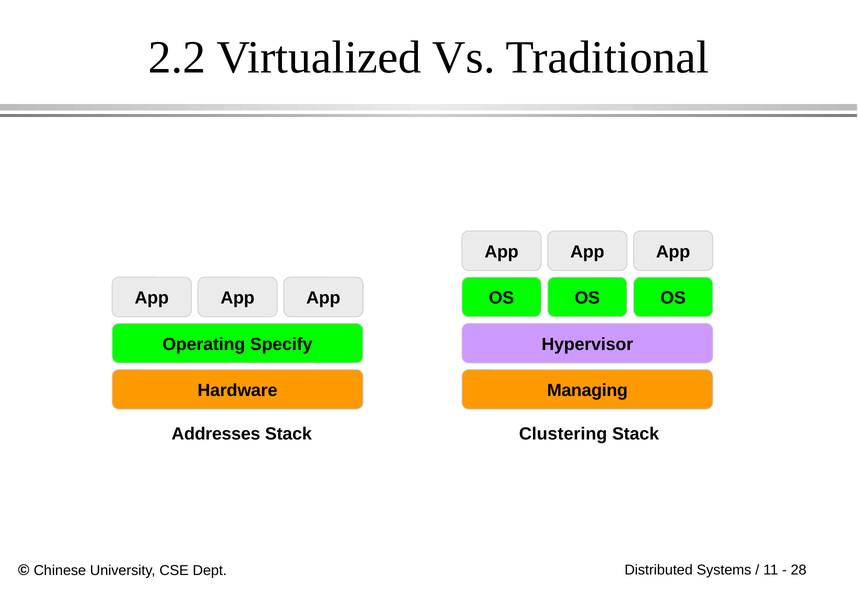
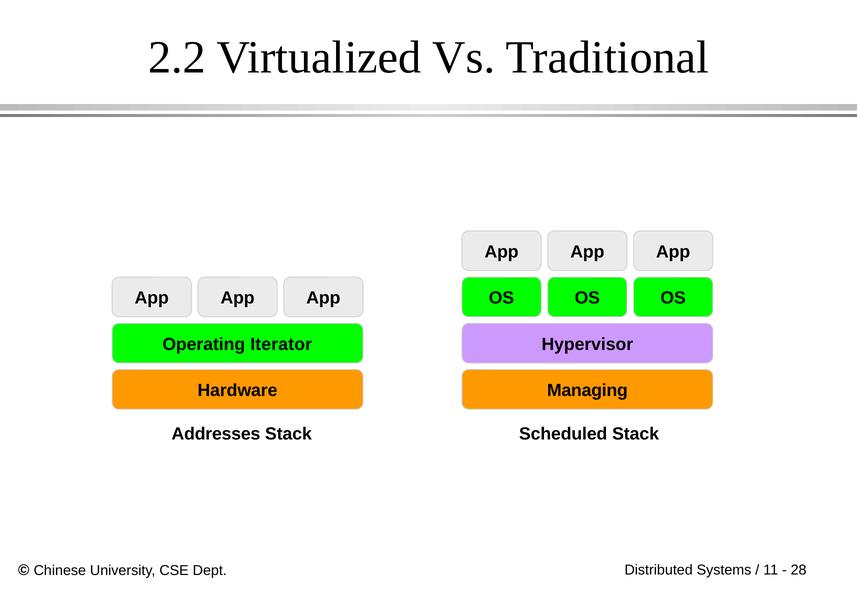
Specify: Specify -> Iterator
Clustering: Clustering -> Scheduled
